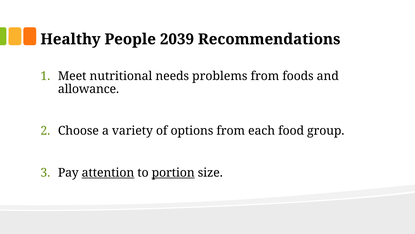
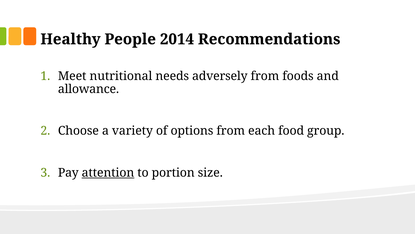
2039: 2039 -> 2014
problems: problems -> adversely
portion underline: present -> none
